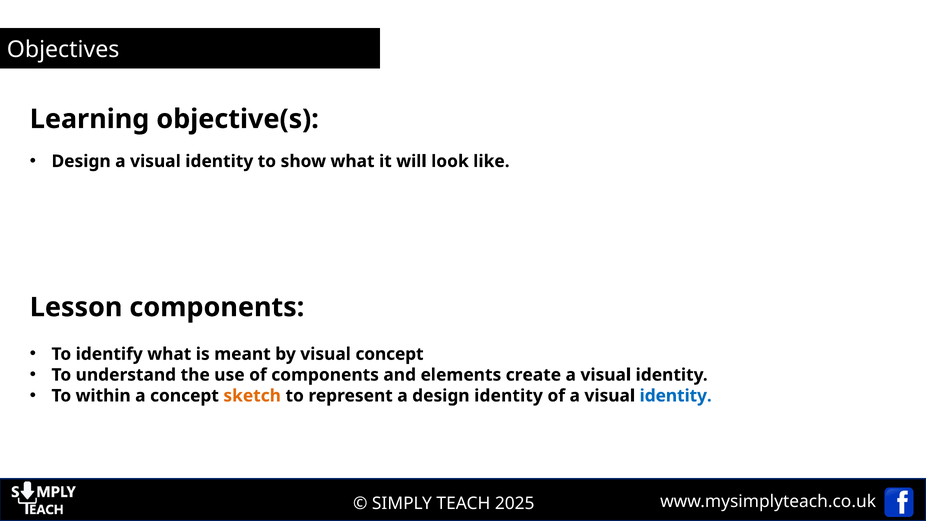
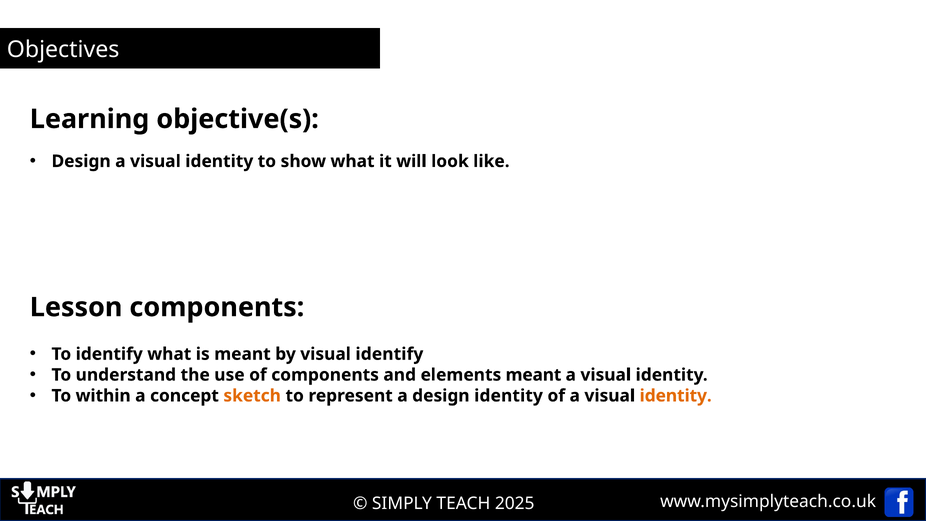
visual concept: concept -> identify
elements create: create -> meant
identity at (676, 396) colour: blue -> orange
